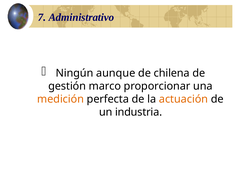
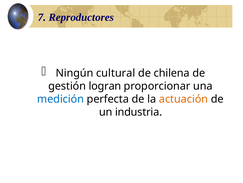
Administrativo: Administrativo -> Reproductores
aunque: aunque -> cultural
marco: marco -> logran
medición colour: orange -> blue
